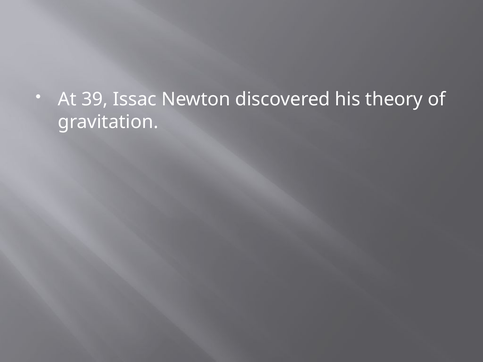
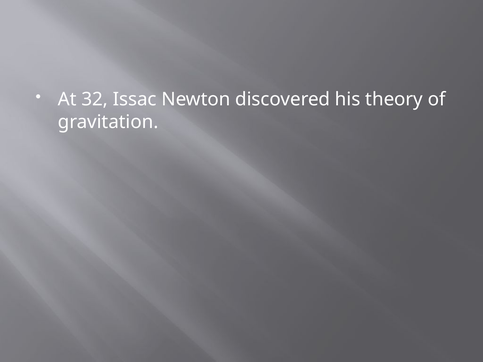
39: 39 -> 32
